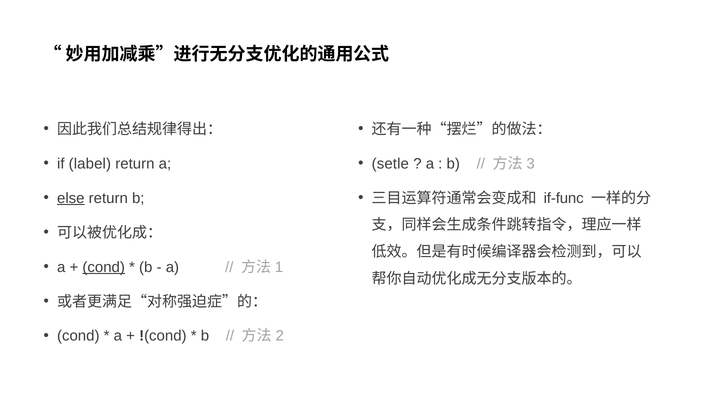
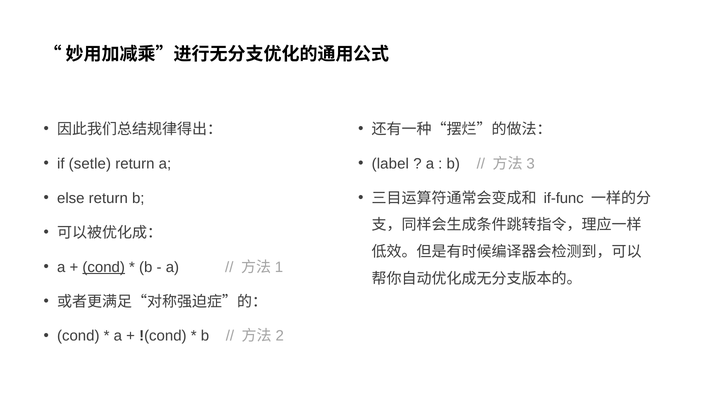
setle: setle -> label
label: label -> setle
else underline: present -> none
